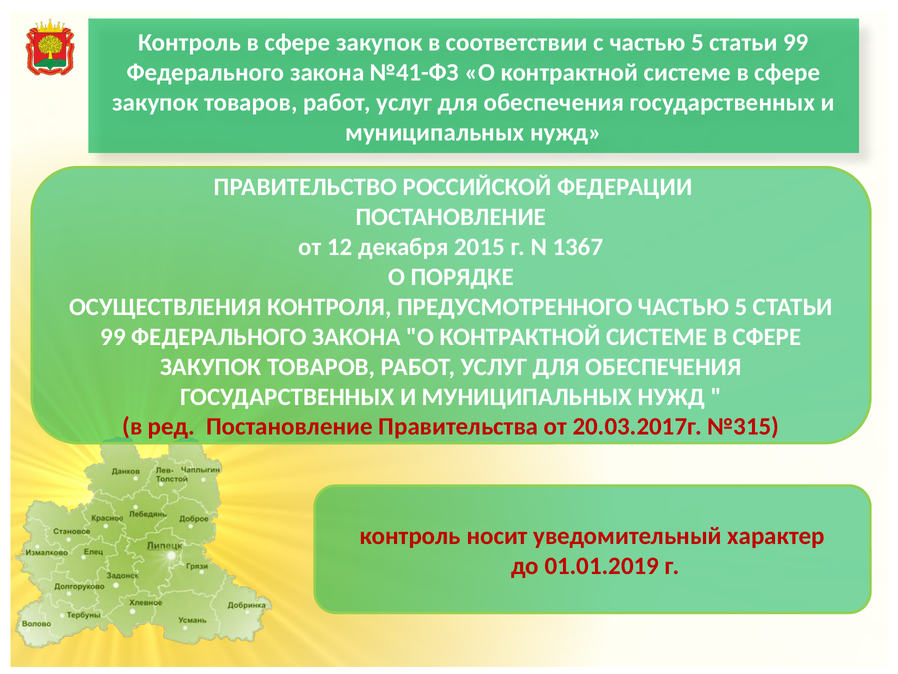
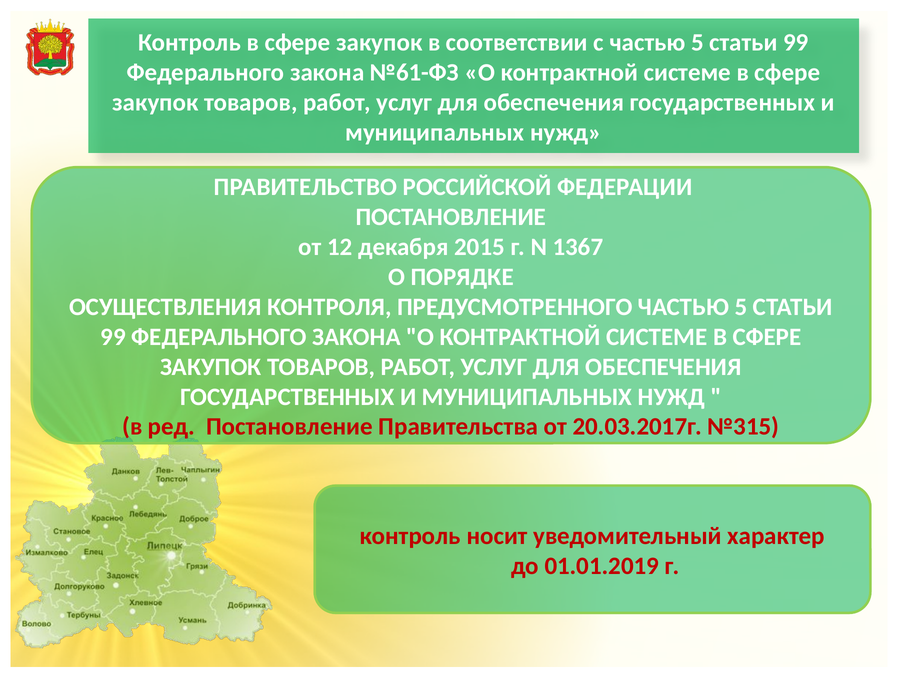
№41-ФЗ: №41-ФЗ -> №61-ФЗ
